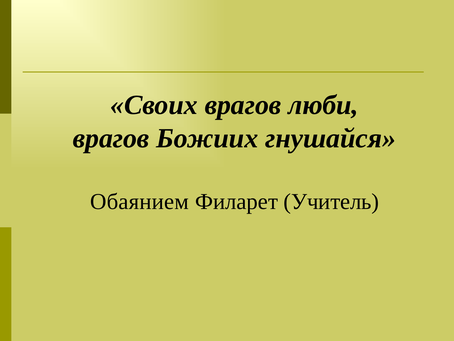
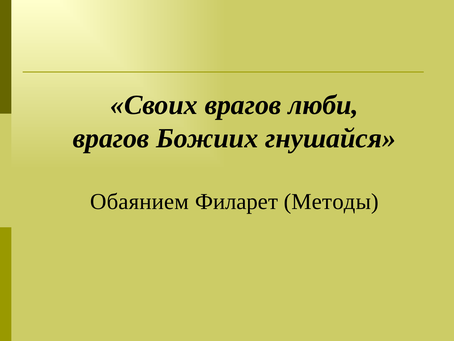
Учитель: Учитель -> Методы
